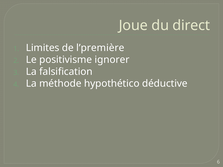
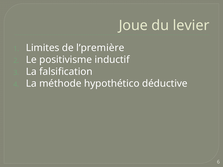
direct: direct -> levier
ignorer: ignorer -> inductif
